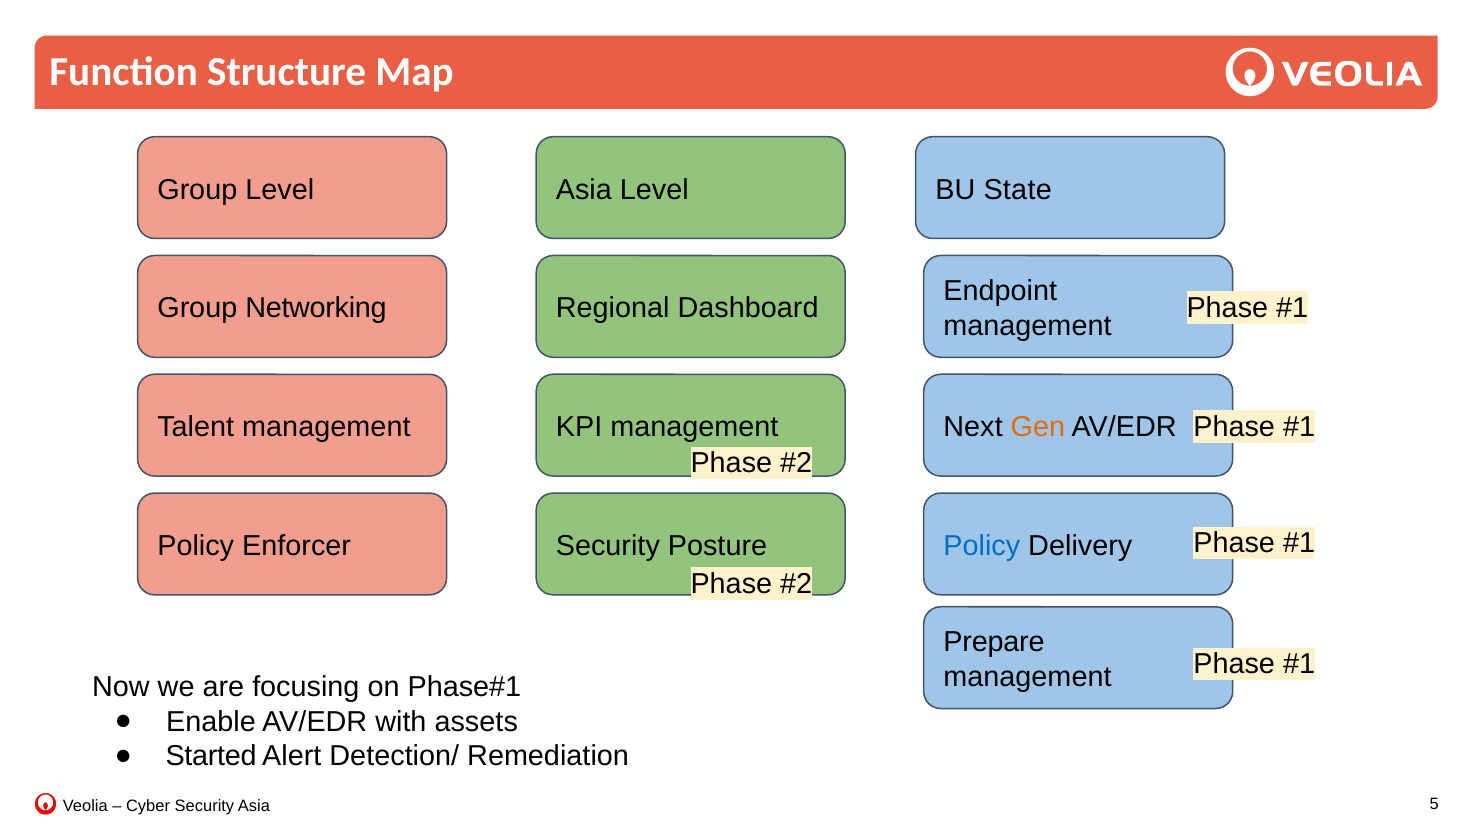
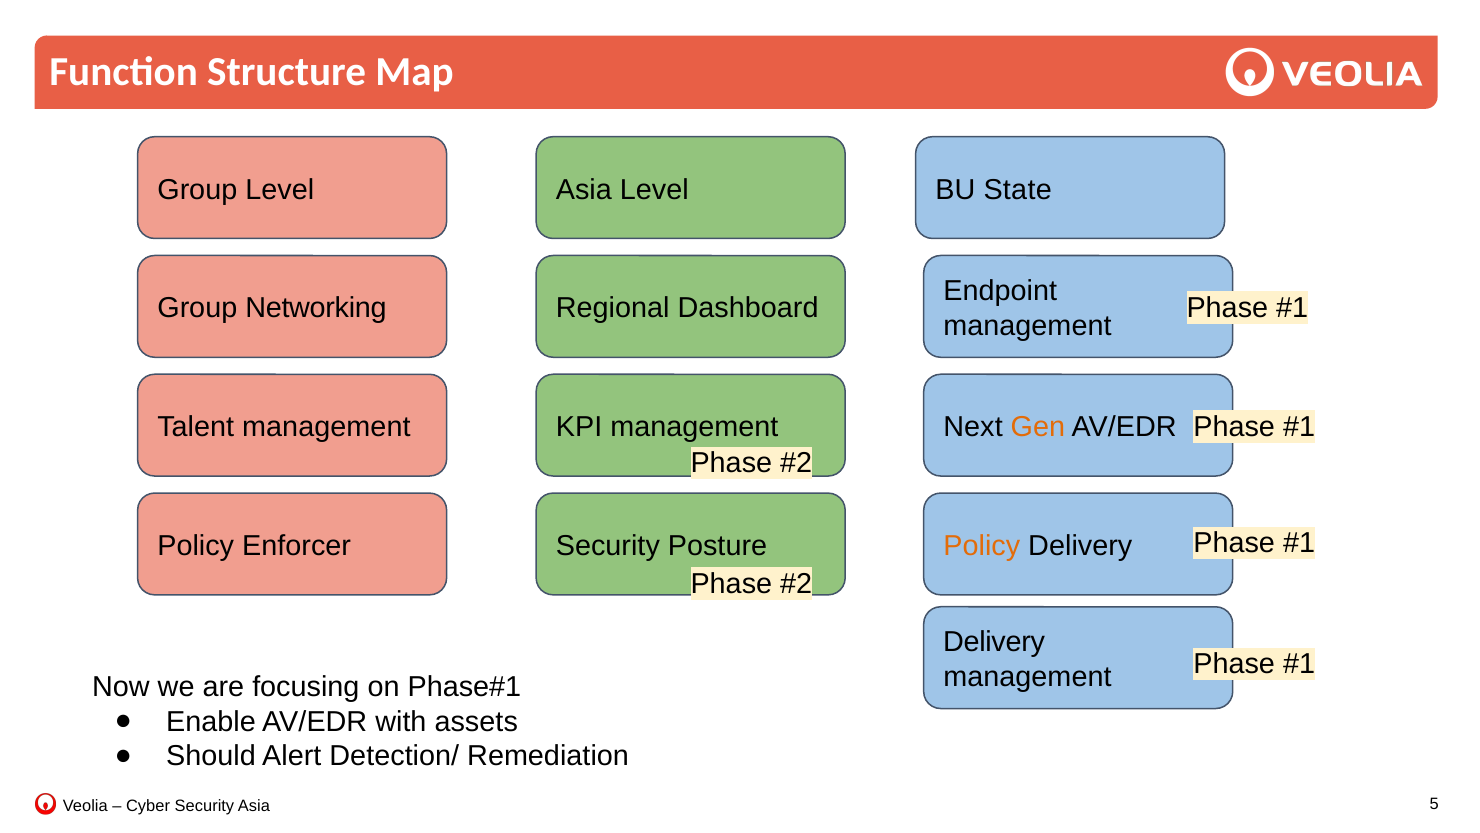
Policy at (982, 546) colour: blue -> orange
Prepare at (994, 642): Prepare -> Delivery
Started: Started -> Should
